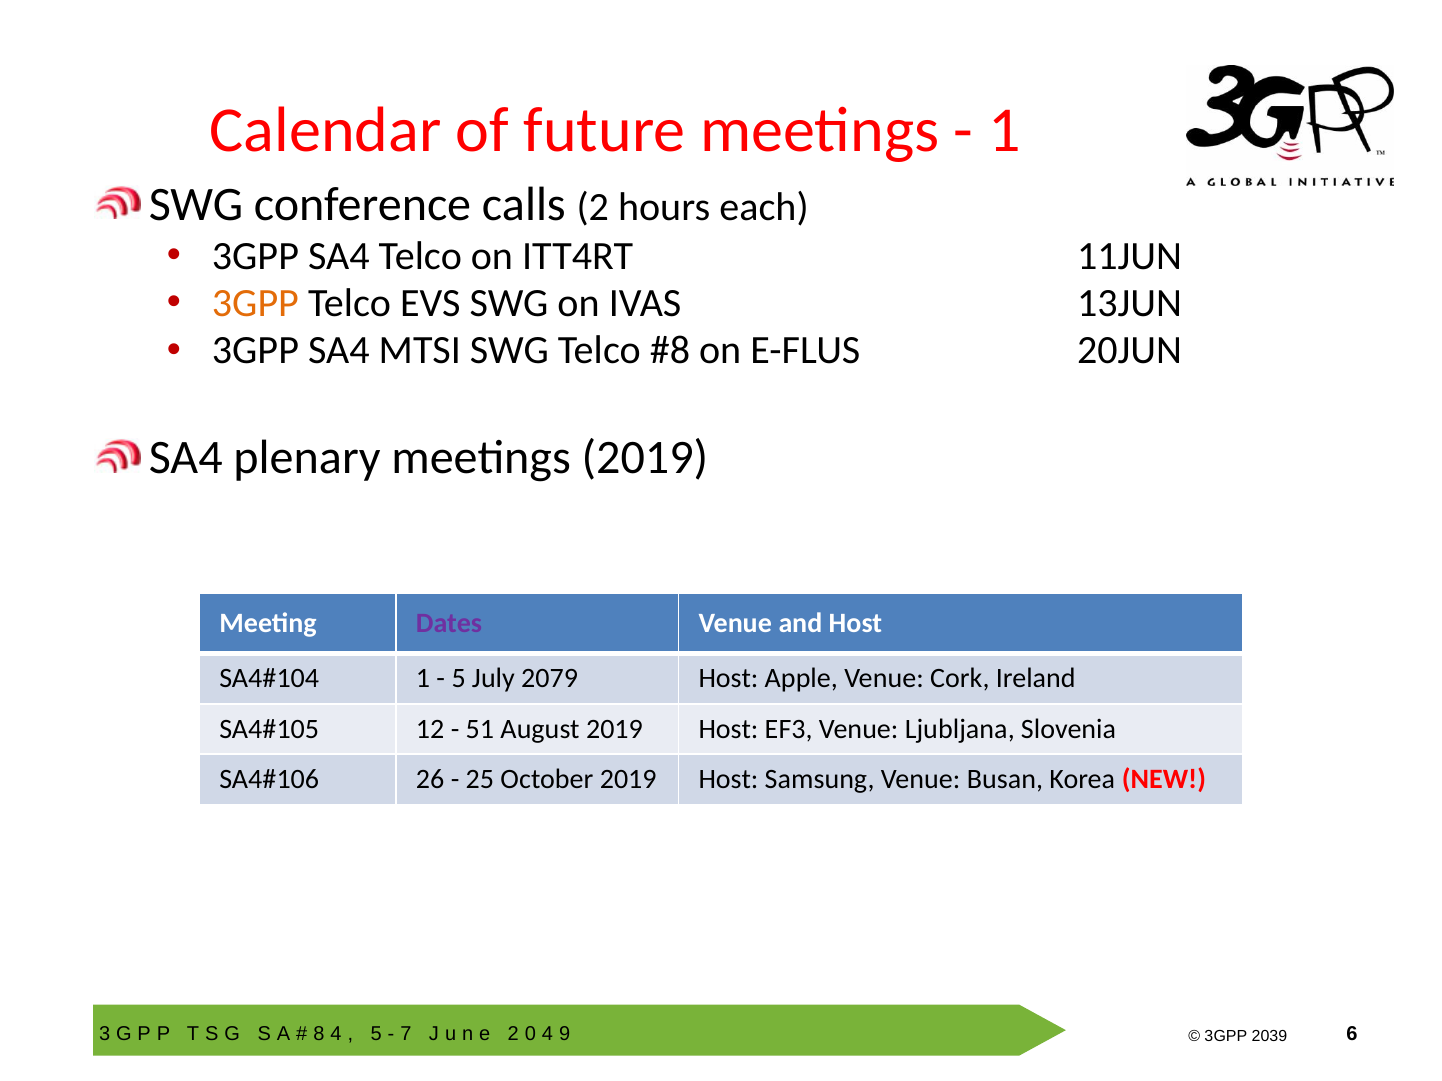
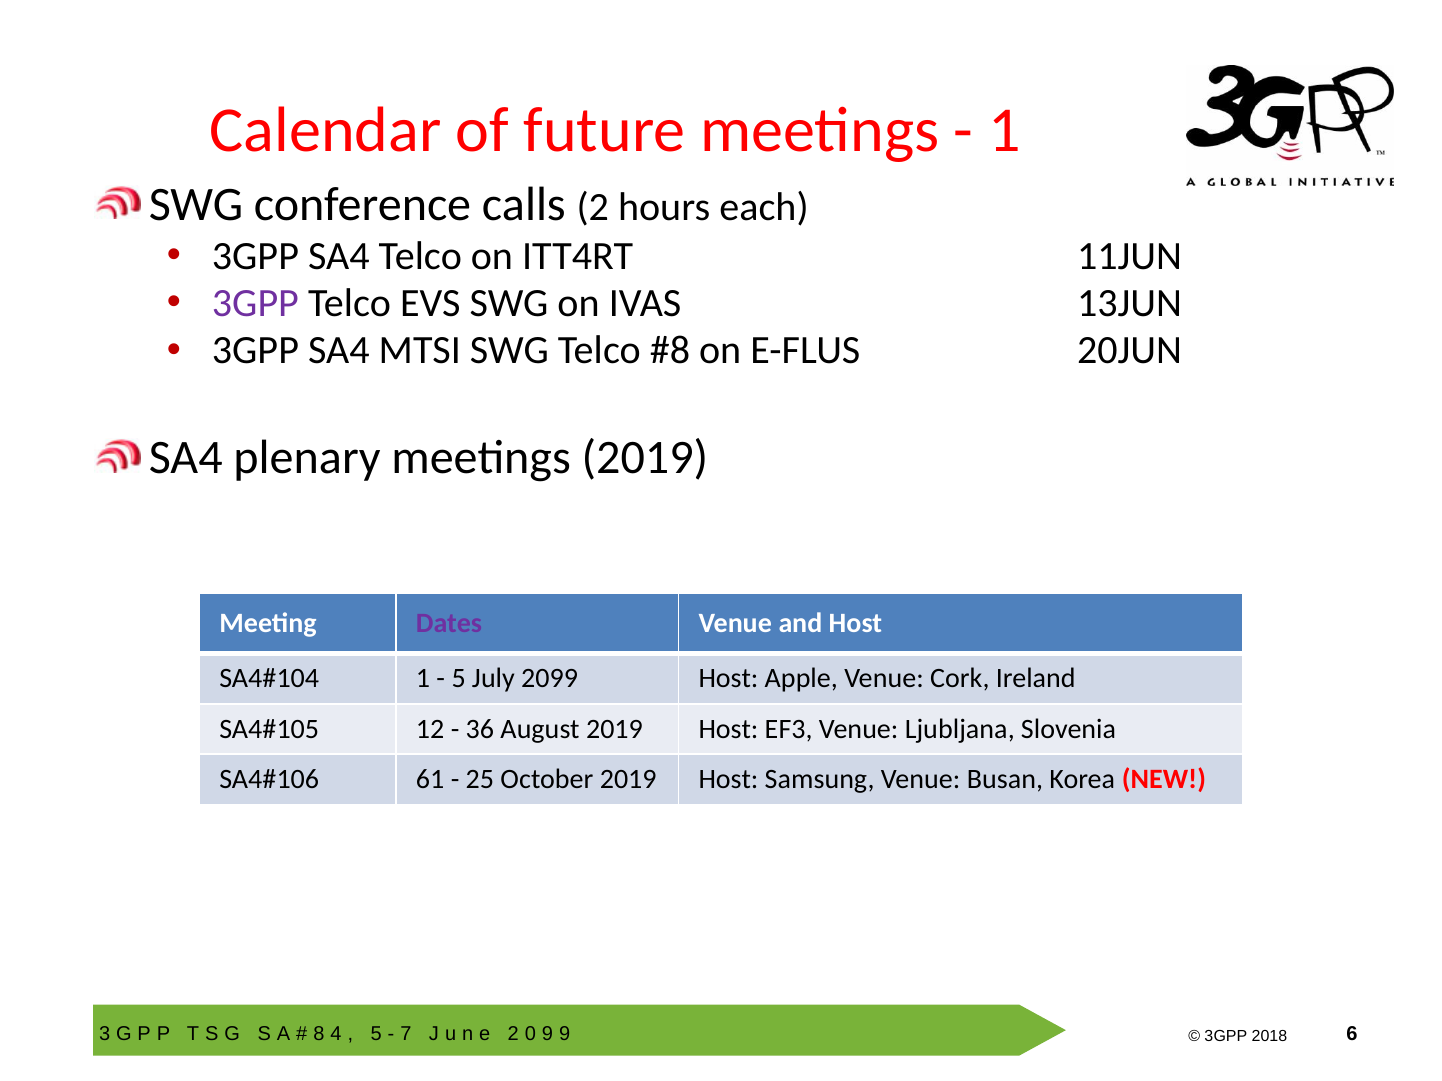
3GPP at (255, 304) colour: orange -> purple
2079: 2079 -> 2099
51: 51 -> 36
26: 26 -> 61
4 at (547, 1034): 4 -> 9
2039: 2039 -> 2018
